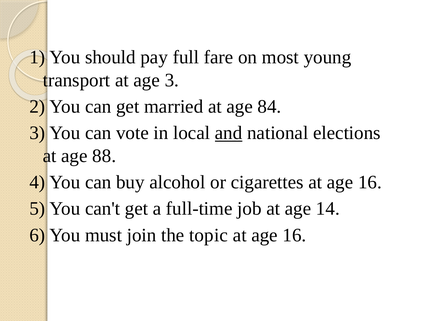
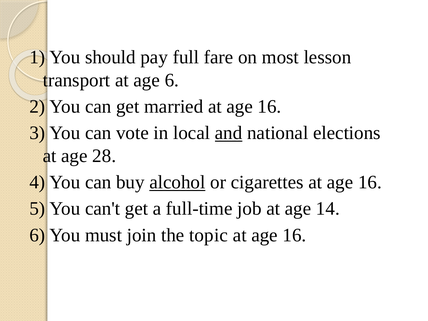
young: young -> lesson
age 3: 3 -> 6
married at age 84: 84 -> 16
88: 88 -> 28
alcohol underline: none -> present
